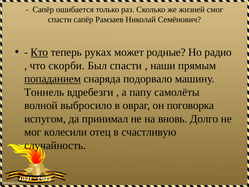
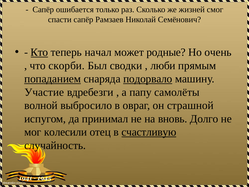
руках: руках -> начал
радио: радио -> очень
Был спасти: спасти -> сводки
наши: наши -> люби
подорвало underline: none -> present
Тоннель: Тоннель -> Участие
поговорка: поговорка -> страшной
счастливую underline: none -> present
